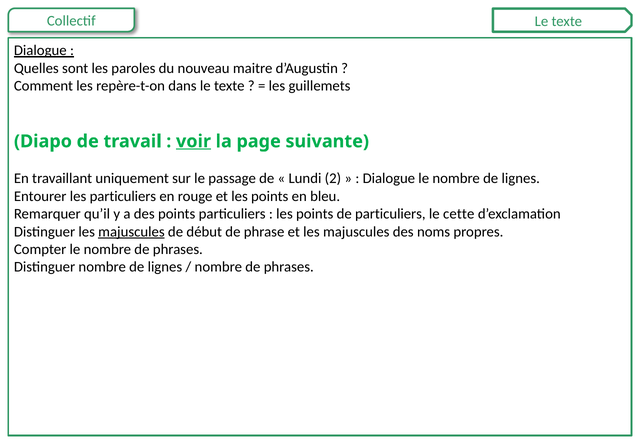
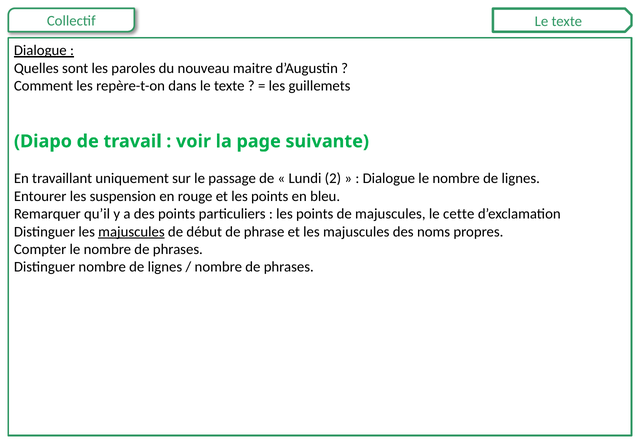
voir underline: present -> none
les particuliers: particuliers -> suspension
de particuliers: particuliers -> majuscules
